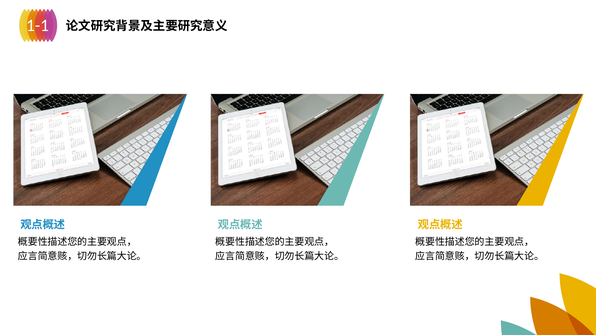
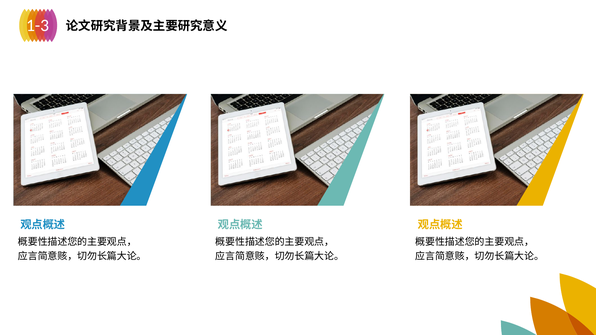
1-1: 1-1 -> 1-3
